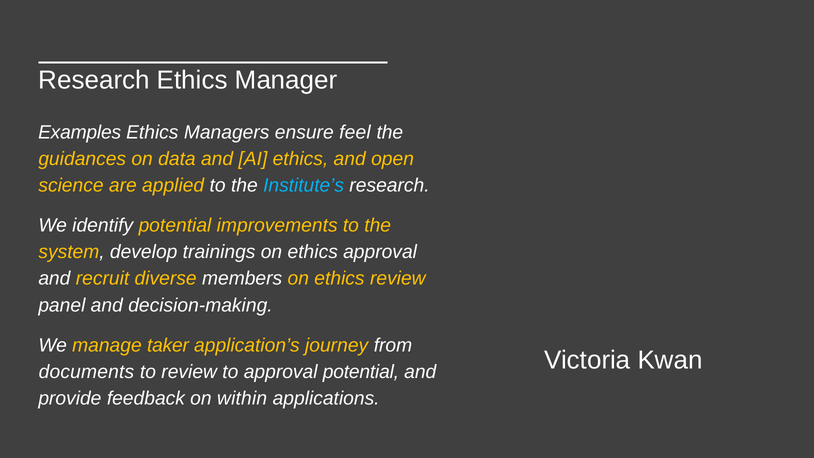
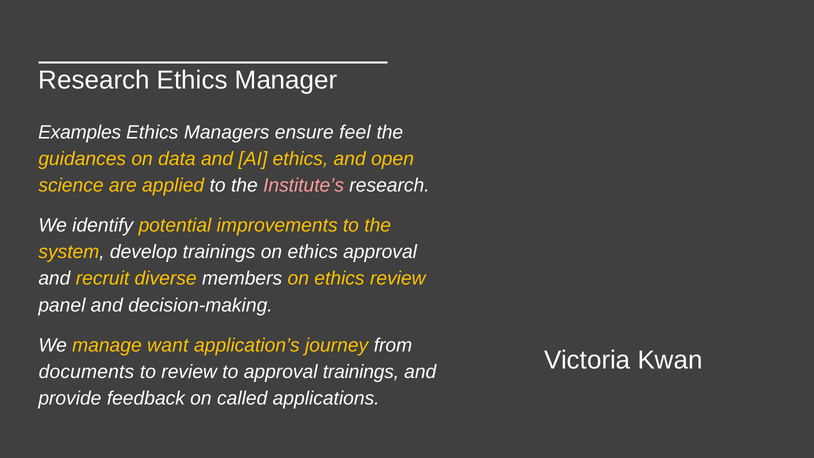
Institute’s colour: light blue -> pink
taker: taker -> want
approval potential: potential -> trainings
within: within -> called
